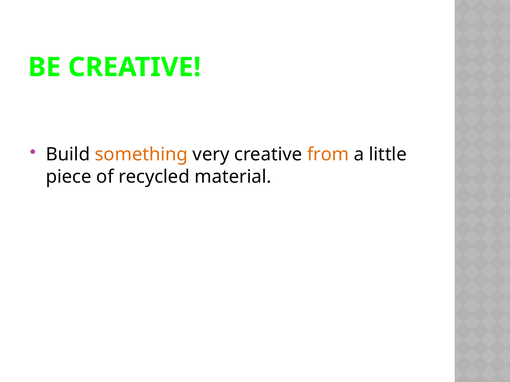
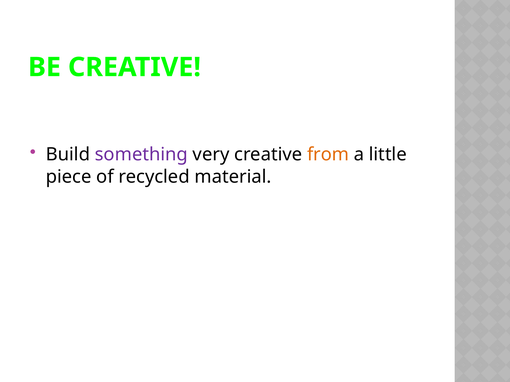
something colour: orange -> purple
